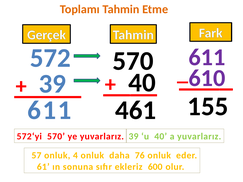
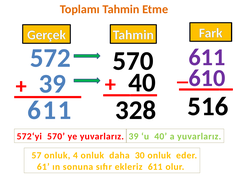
461: 461 -> 328
155: 155 -> 516
76: 76 -> 30
ekleriz 600: 600 -> 611
